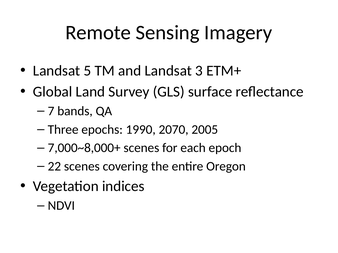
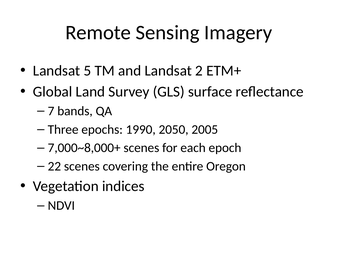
3: 3 -> 2
2070: 2070 -> 2050
